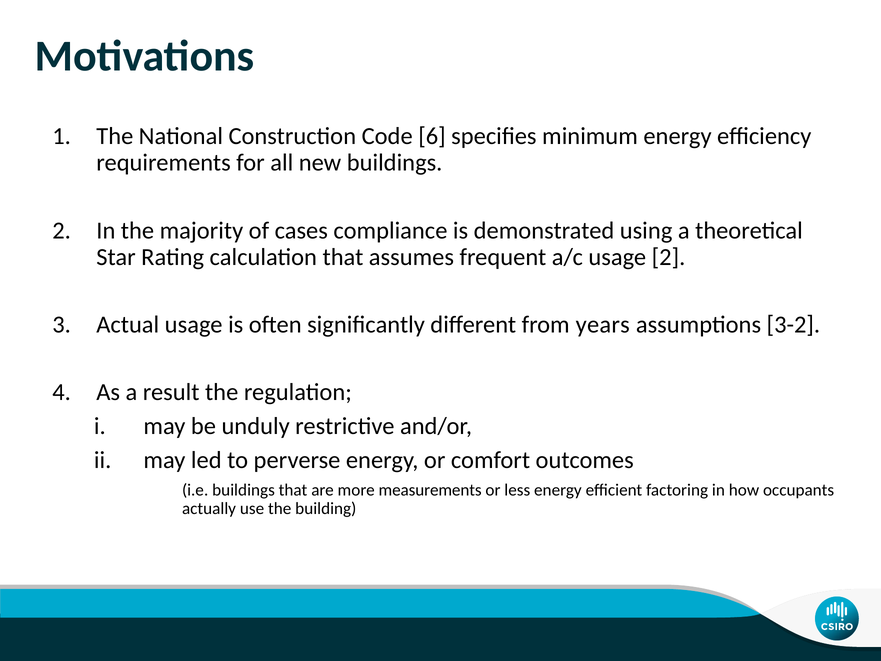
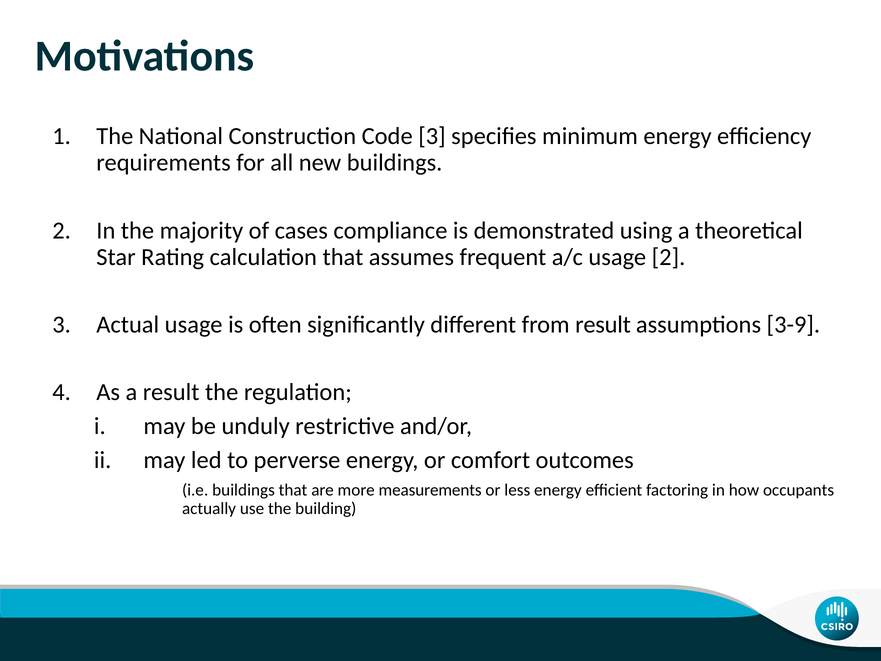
Code 6: 6 -> 3
from years: years -> result
3-2: 3-2 -> 3-9
